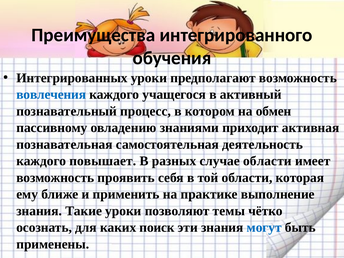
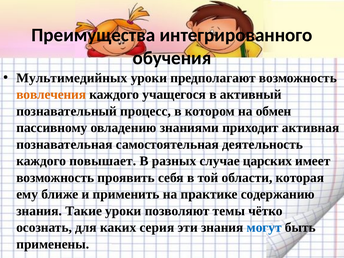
Интегрированных: Интегрированных -> Мультимедийных
вовлечения colour: blue -> orange
случае области: области -> царских
выполнение: выполнение -> содержанию
поиск: поиск -> серия
